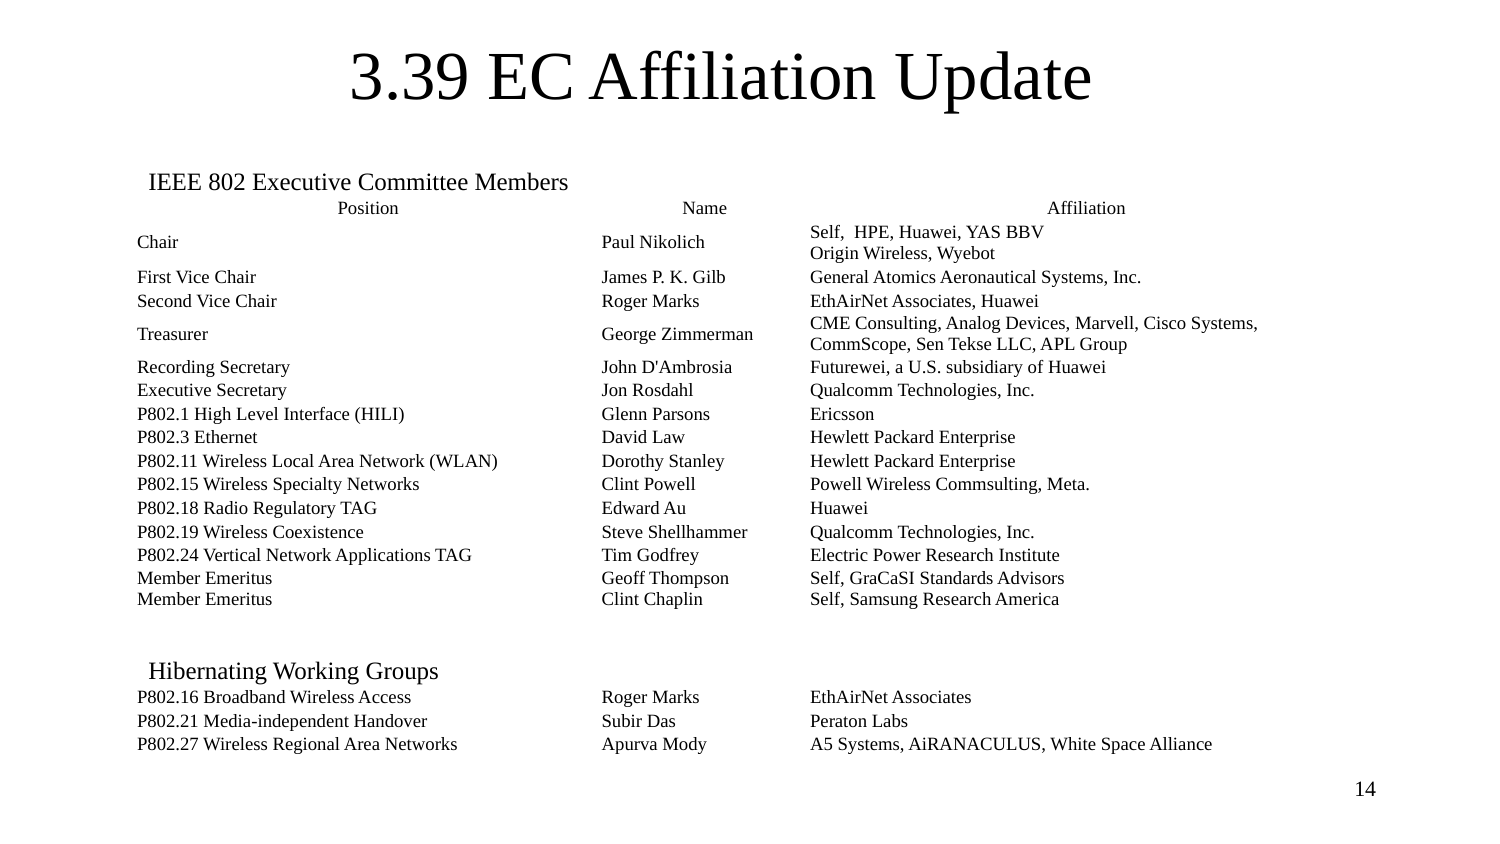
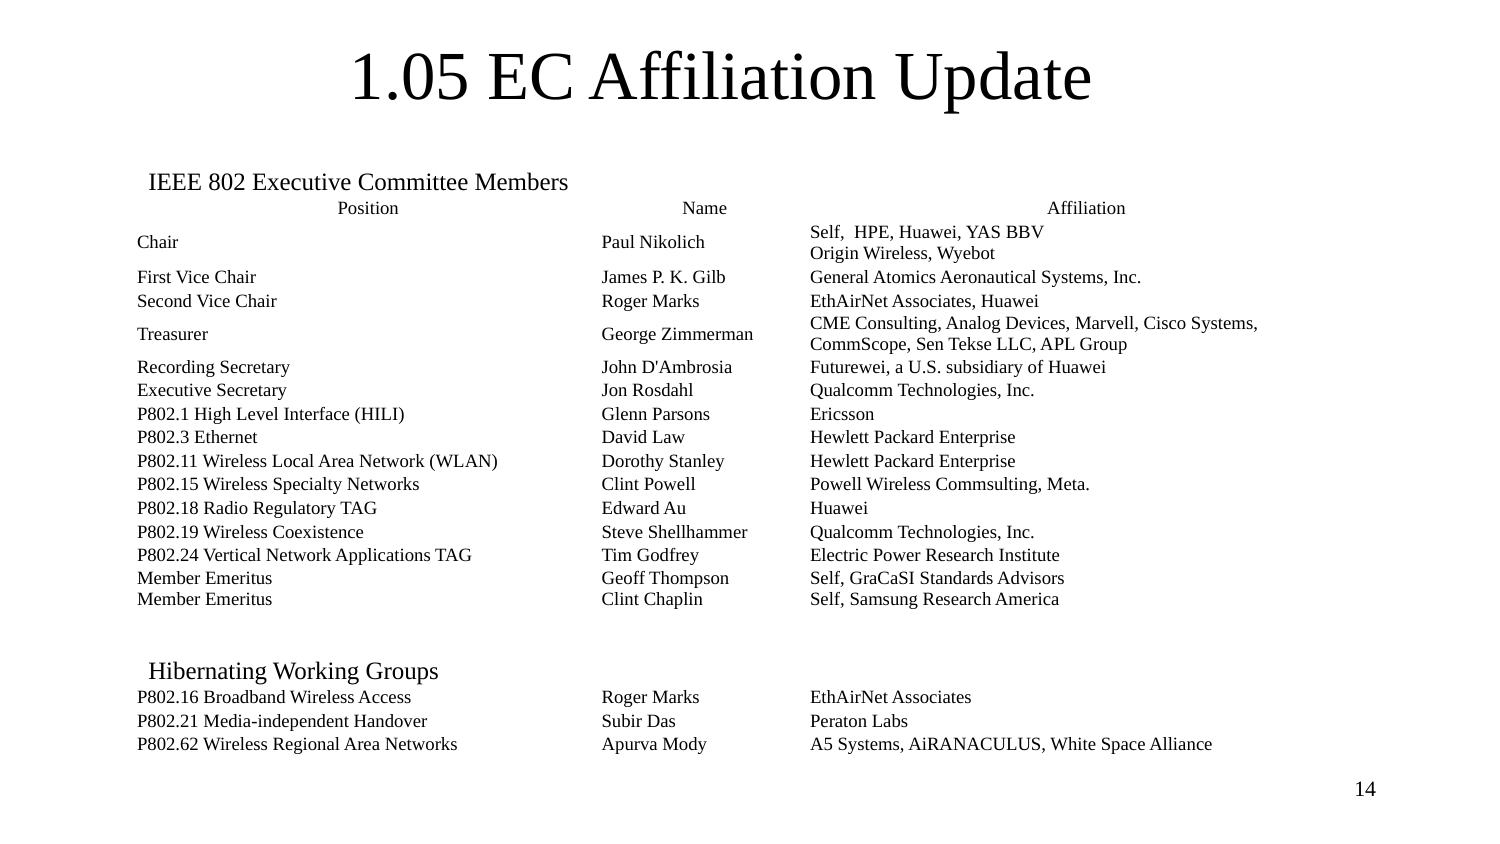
3.39: 3.39 -> 1.05
P802.27: P802.27 -> P802.62
